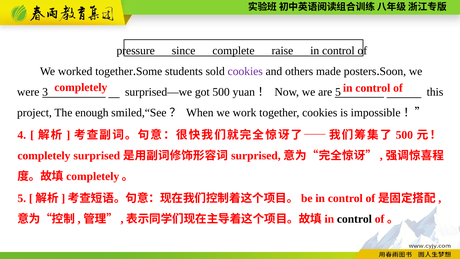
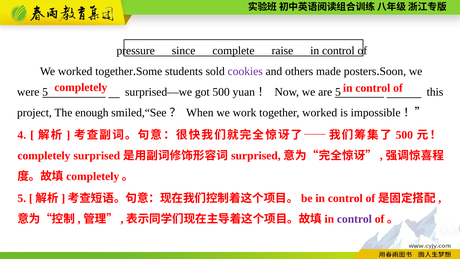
were 3: 3 -> 5
together cookies: cookies -> worked
control at (354, 219) colour: black -> purple
